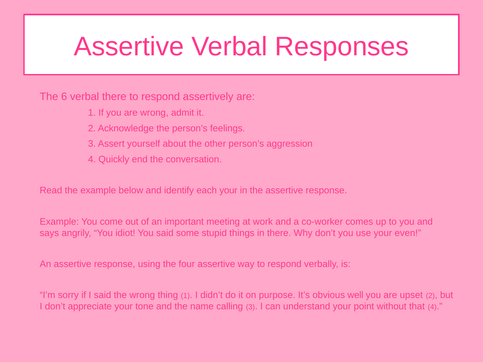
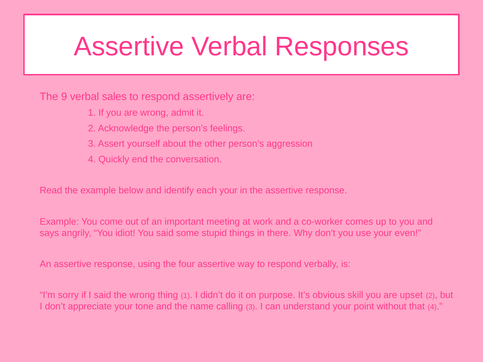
6: 6 -> 9
verbal there: there -> sales
well: well -> skill
